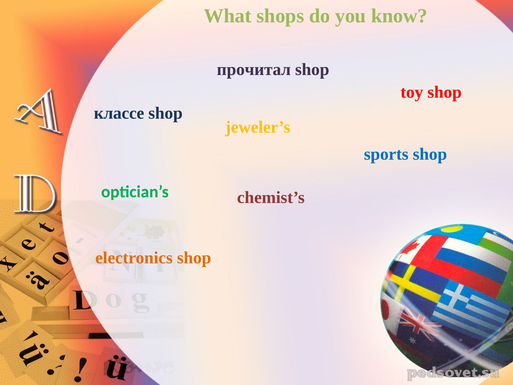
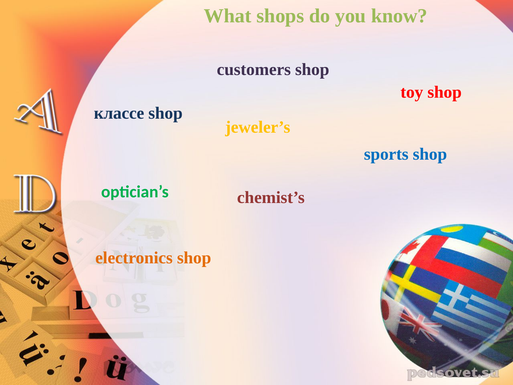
прочитал: прочитал -> customers
